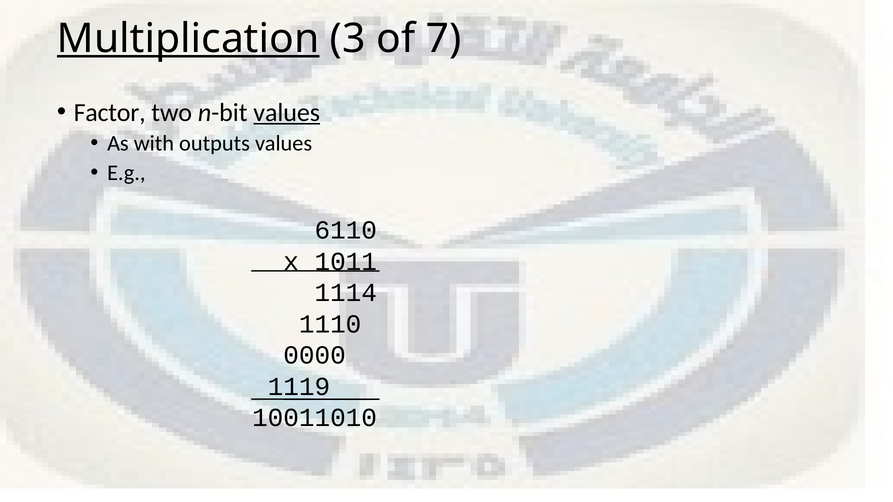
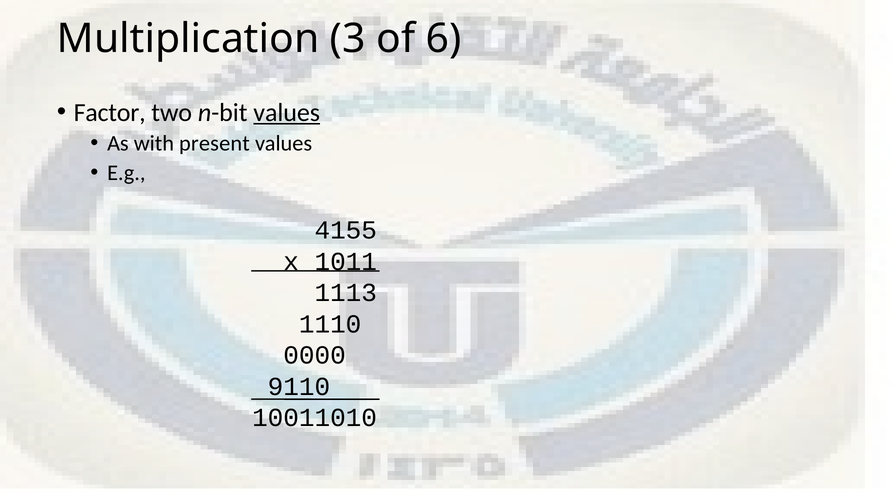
Multiplication underline: present -> none
7: 7 -> 6
outputs: outputs -> present
6110: 6110 -> 4155
1114: 1114 -> 1113
1119: 1119 -> 9110
